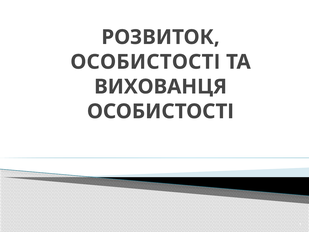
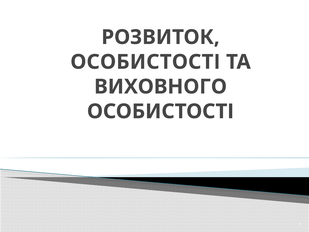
ВИХОВАНЦЯ: ВИХОВАНЦЯ -> ВИХОВНОГО
